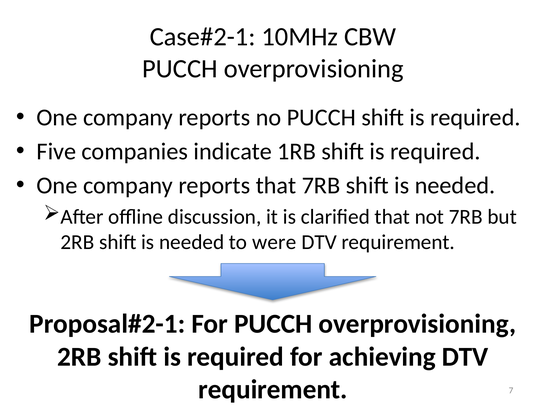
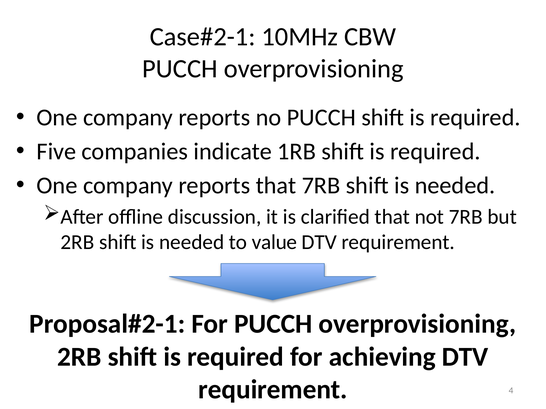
were: were -> value
7: 7 -> 4
